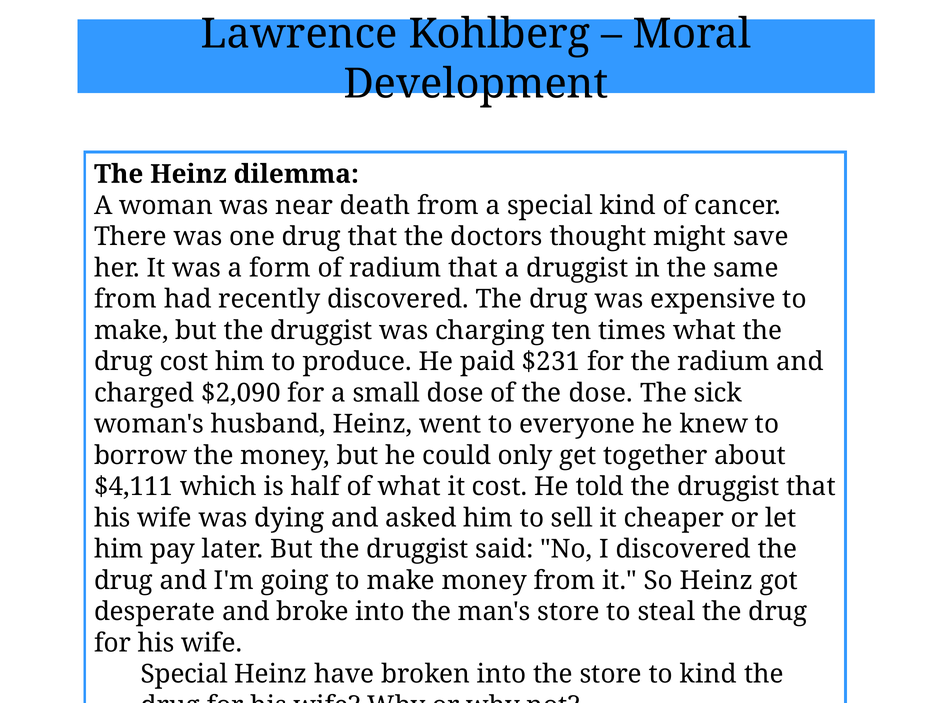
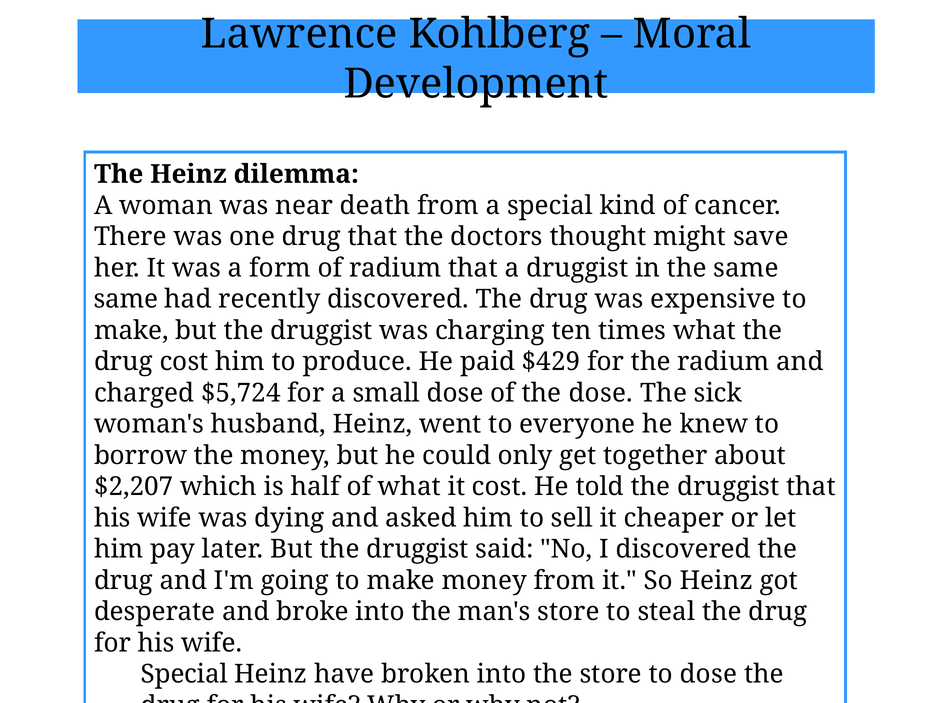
from at (126, 299): from -> same
$231: $231 -> $429
$2,090: $2,090 -> $5,724
$4,111: $4,111 -> $2,207
to kind: kind -> dose
